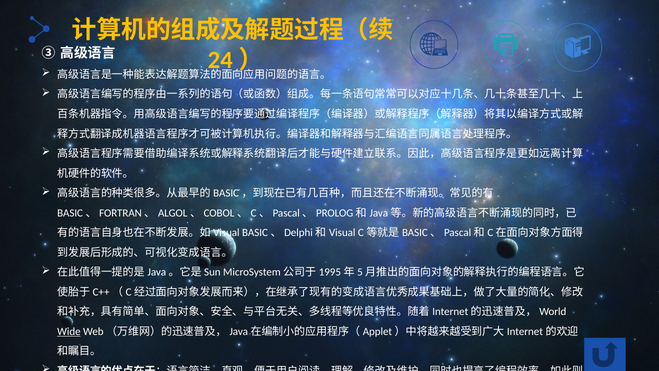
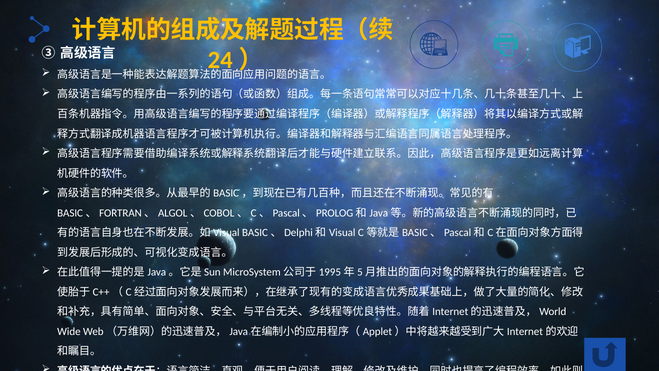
Wide underline: present -> none
